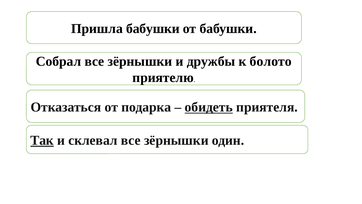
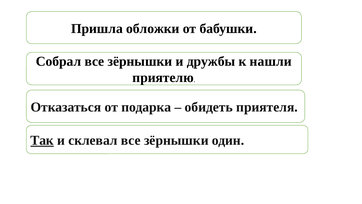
Пришла бабушки: бабушки -> обложки
болото: болото -> нашли
обидеть underline: present -> none
